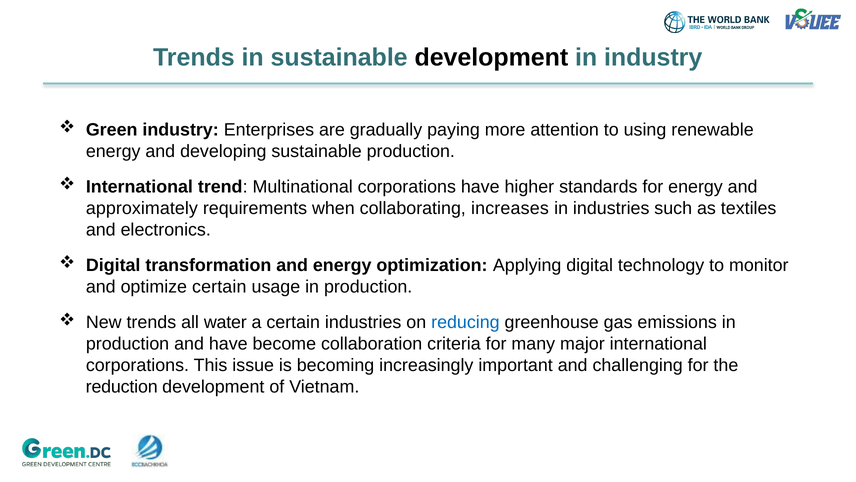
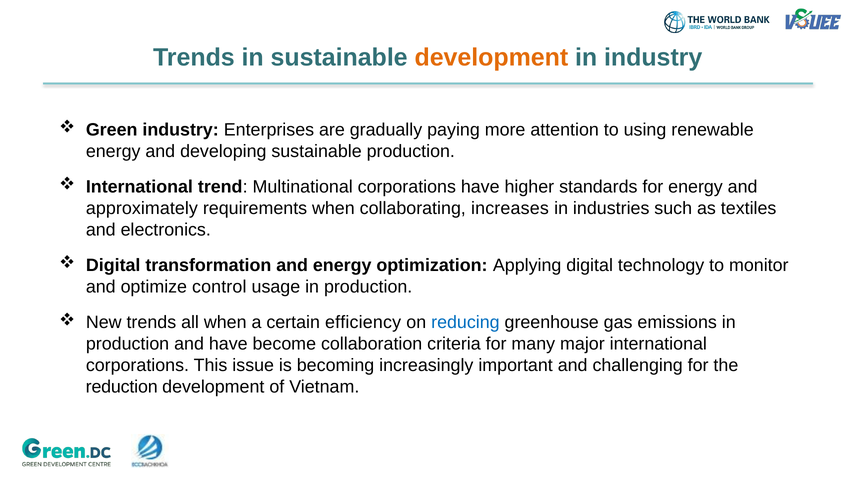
development at (491, 58) colour: black -> orange
optimize certain: certain -> control
all water: water -> when
certain industries: industries -> efficiency
